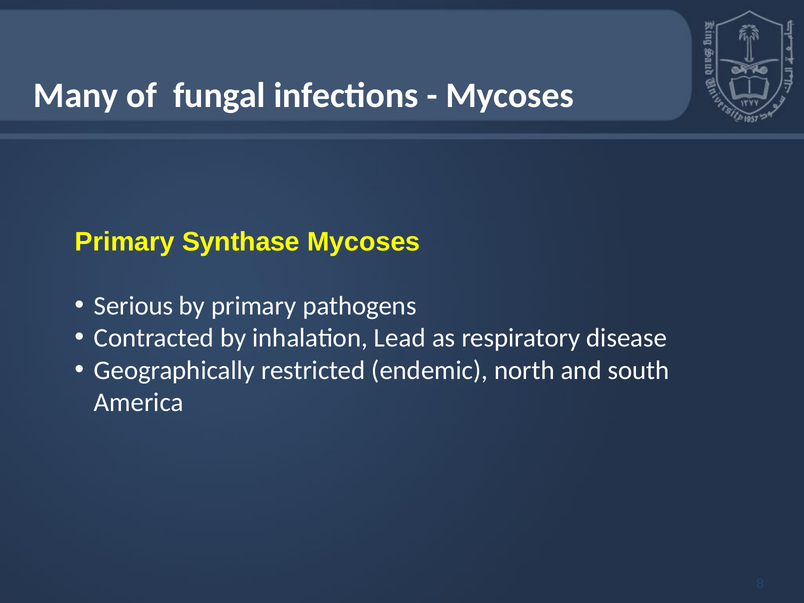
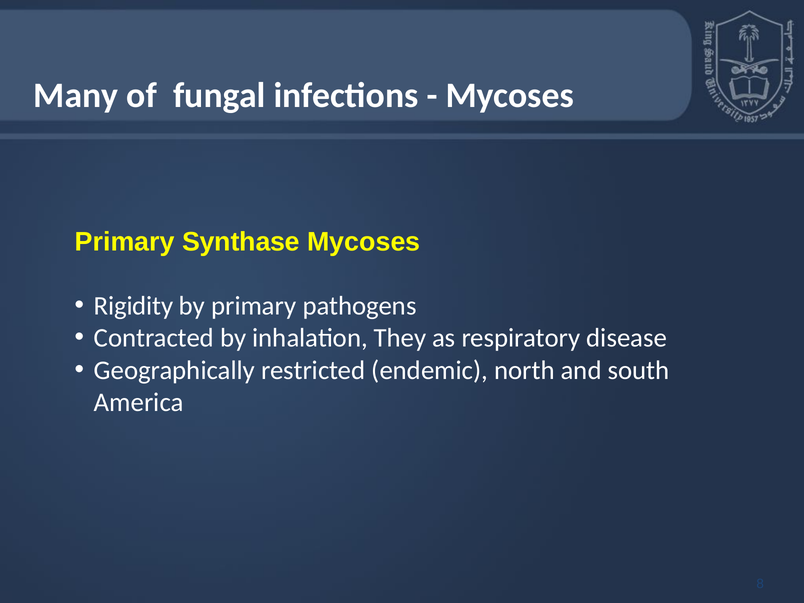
Serious: Serious -> Rigidity
Lead: Lead -> They
